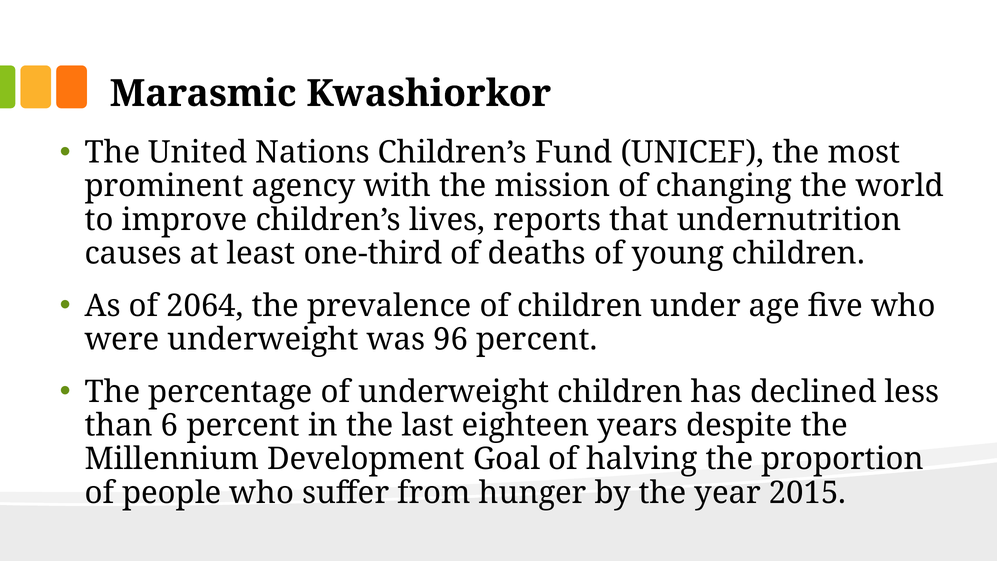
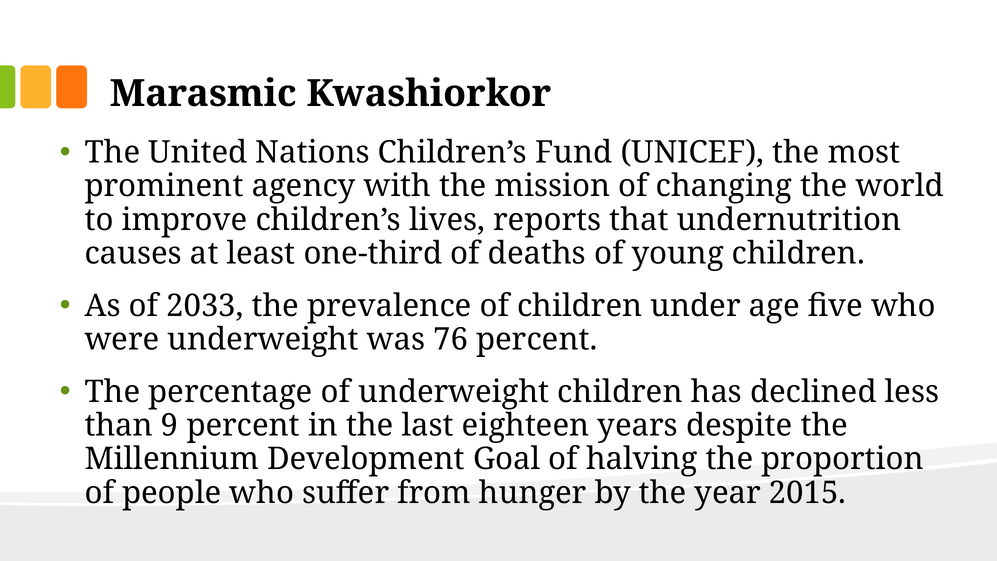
2064: 2064 -> 2033
96: 96 -> 76
6: 6 -> 9
